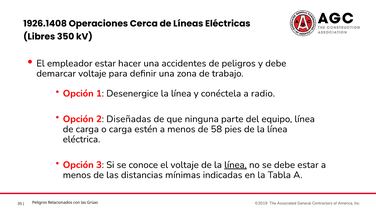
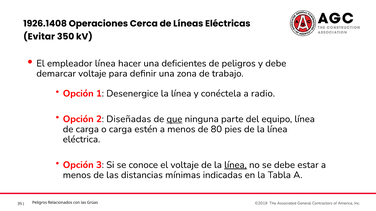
Libres: Libres -> Evitar
empleador estar: estar -> línea
accidentes: accidentes -> deficientes
que underline: none -> present
58: 58 -> 80
